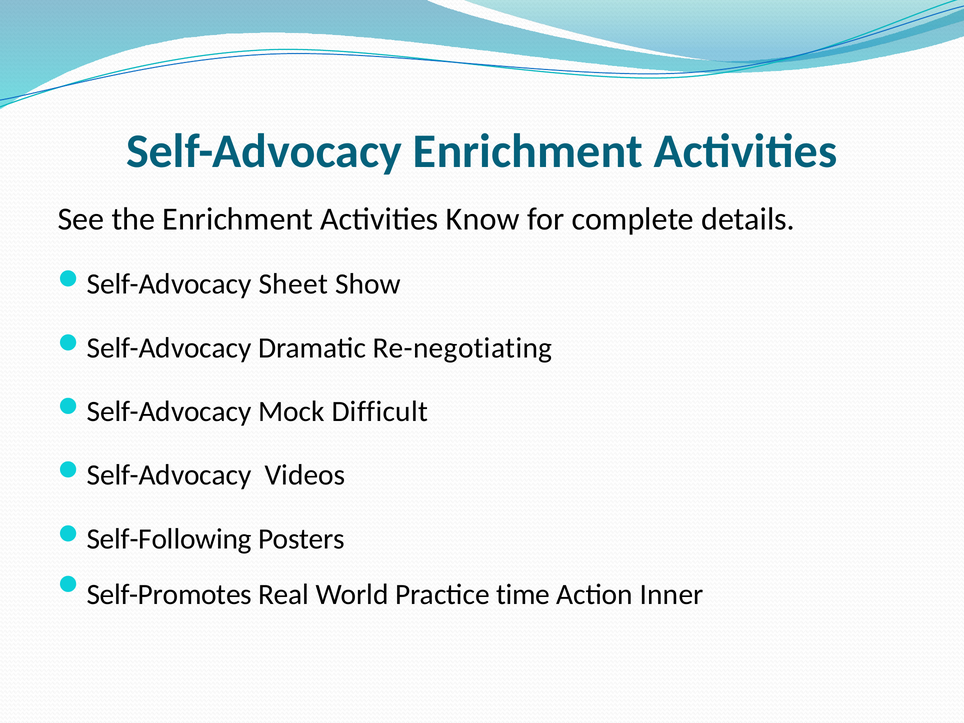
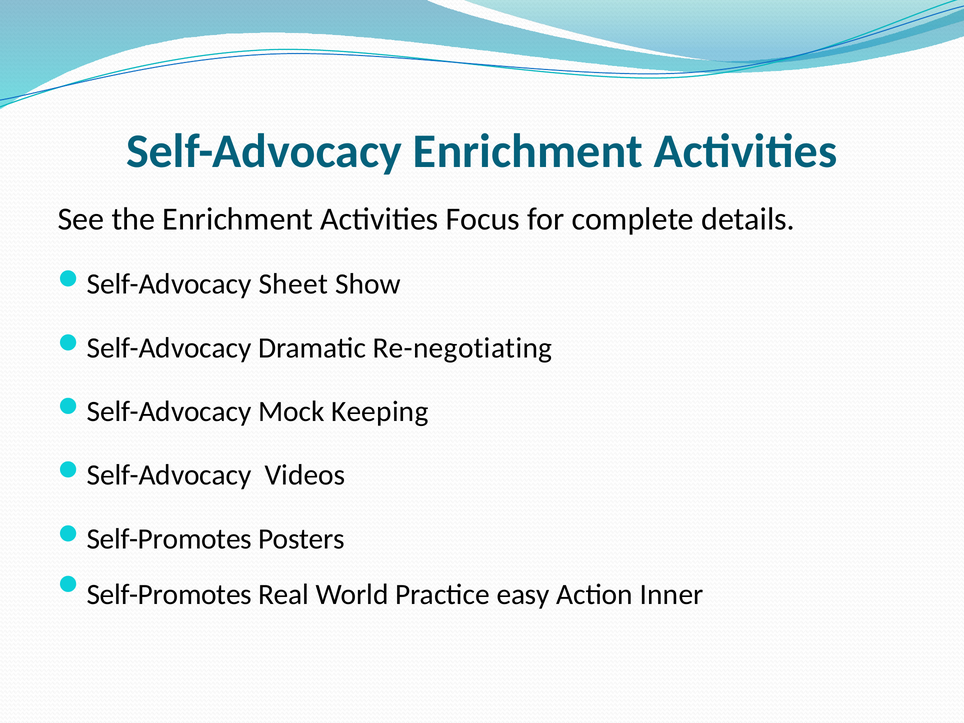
Know: Know -> Focus
Difficult: Difficult -> Keeping
Self-Following at (169, 539): Self-Following -> Self-Promotes
time: time -> easy
